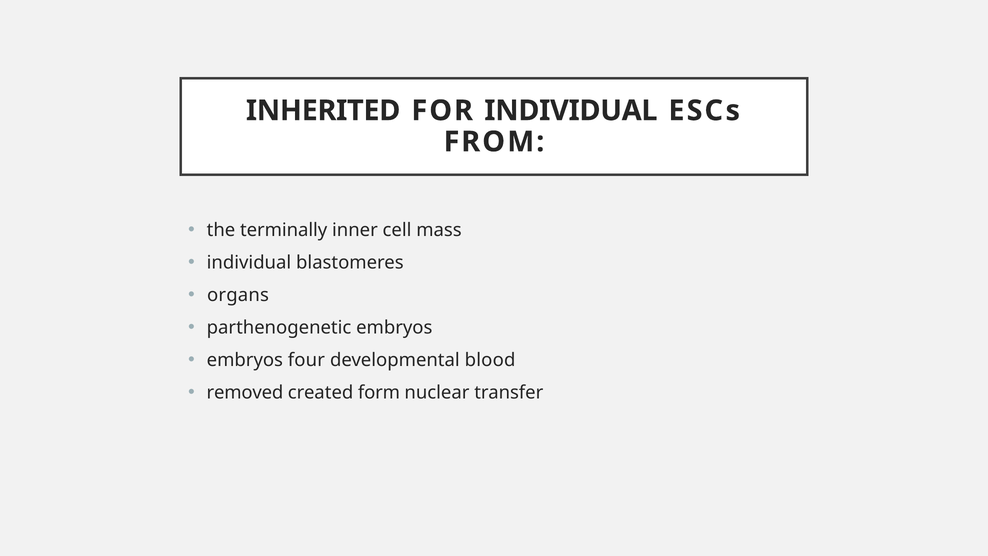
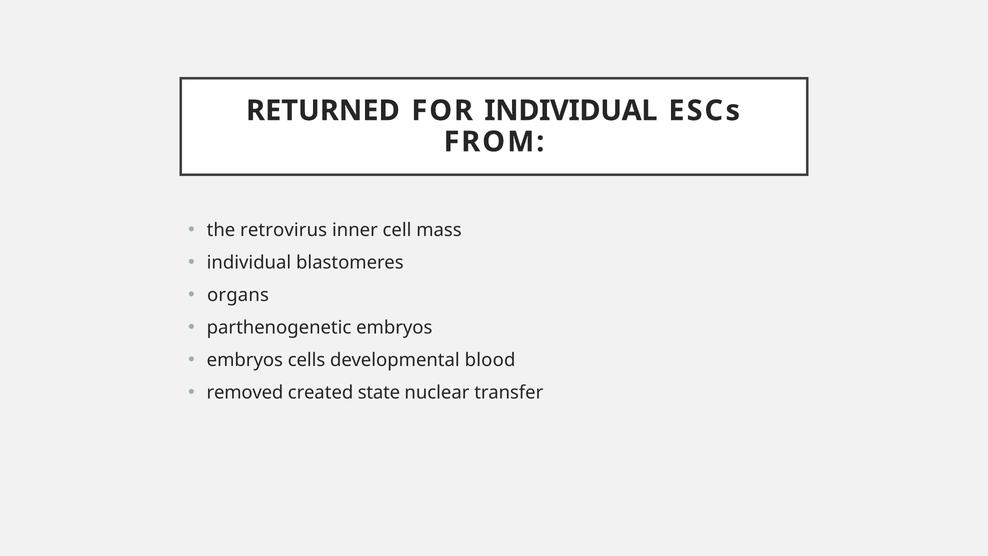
INHERITED: INHERITED -> RETURNED
terminally: terminally -> retrovirus
four: four -> cells
form: form -> state
